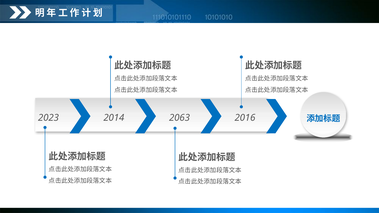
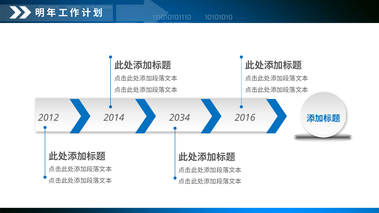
2023: 2023 -> 2012
2063: 2063 -> 2034
